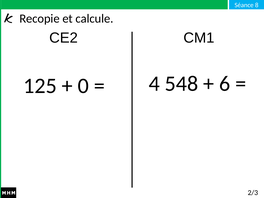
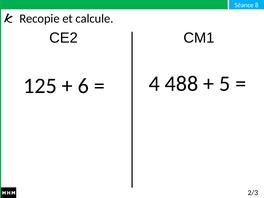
548: 548 -> 488
6: 6 -> 5
0: 0 -> 6
